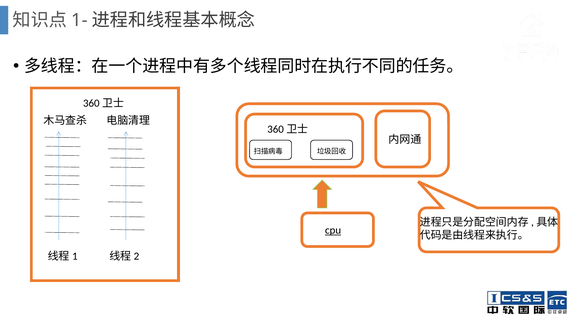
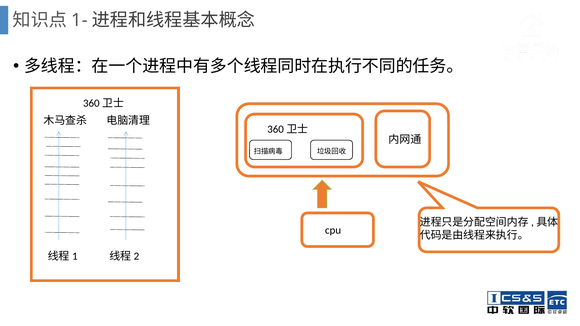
cpu underline: present -> none
